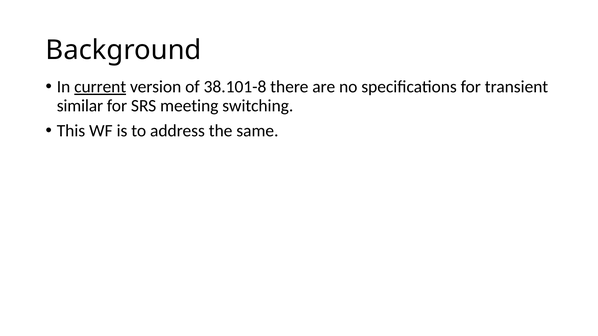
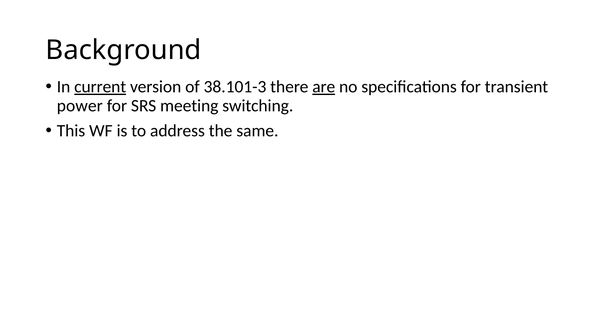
38.101-8: 38.101-8 -> 38.101-3
are underline: none -> present
similar: similar -> power
